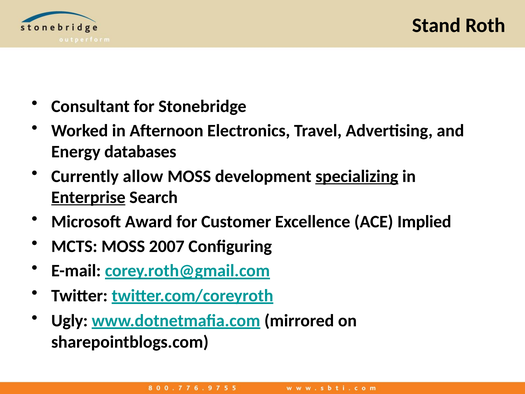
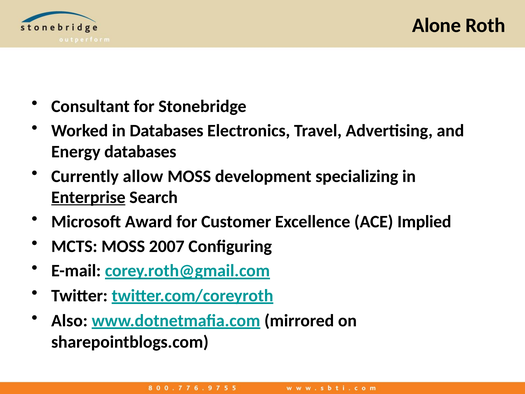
Stand: Stand -> Alone
in Afternoon: Afternoon -> Databases
specializing underline: present -> none
Ugly: Ugly -> Also
